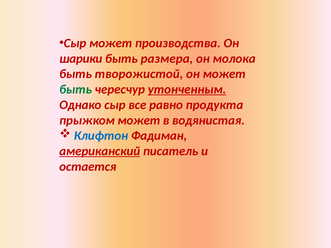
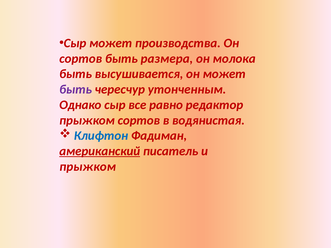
шарики at (81, 59): шарики -> сортов
творожистой: творожистой -> высушивается
быть at (76, 89) colour: green -> purple
утонченным underline: present -> none
продукта: продукта -> редактор
прыжком может: может -> сортов
остается at (88, 167): остается -> прыжком
